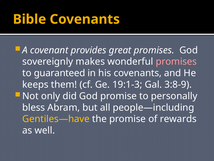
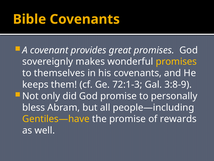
promises at (176, 61) colour: pink -> yellow
guaranteed: guaranteed -> themselves
19:1-3: 19:1-3 -> 72:1-3
